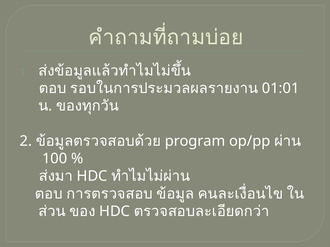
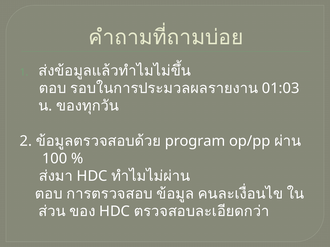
01:01: 01:01 -> 01:03
